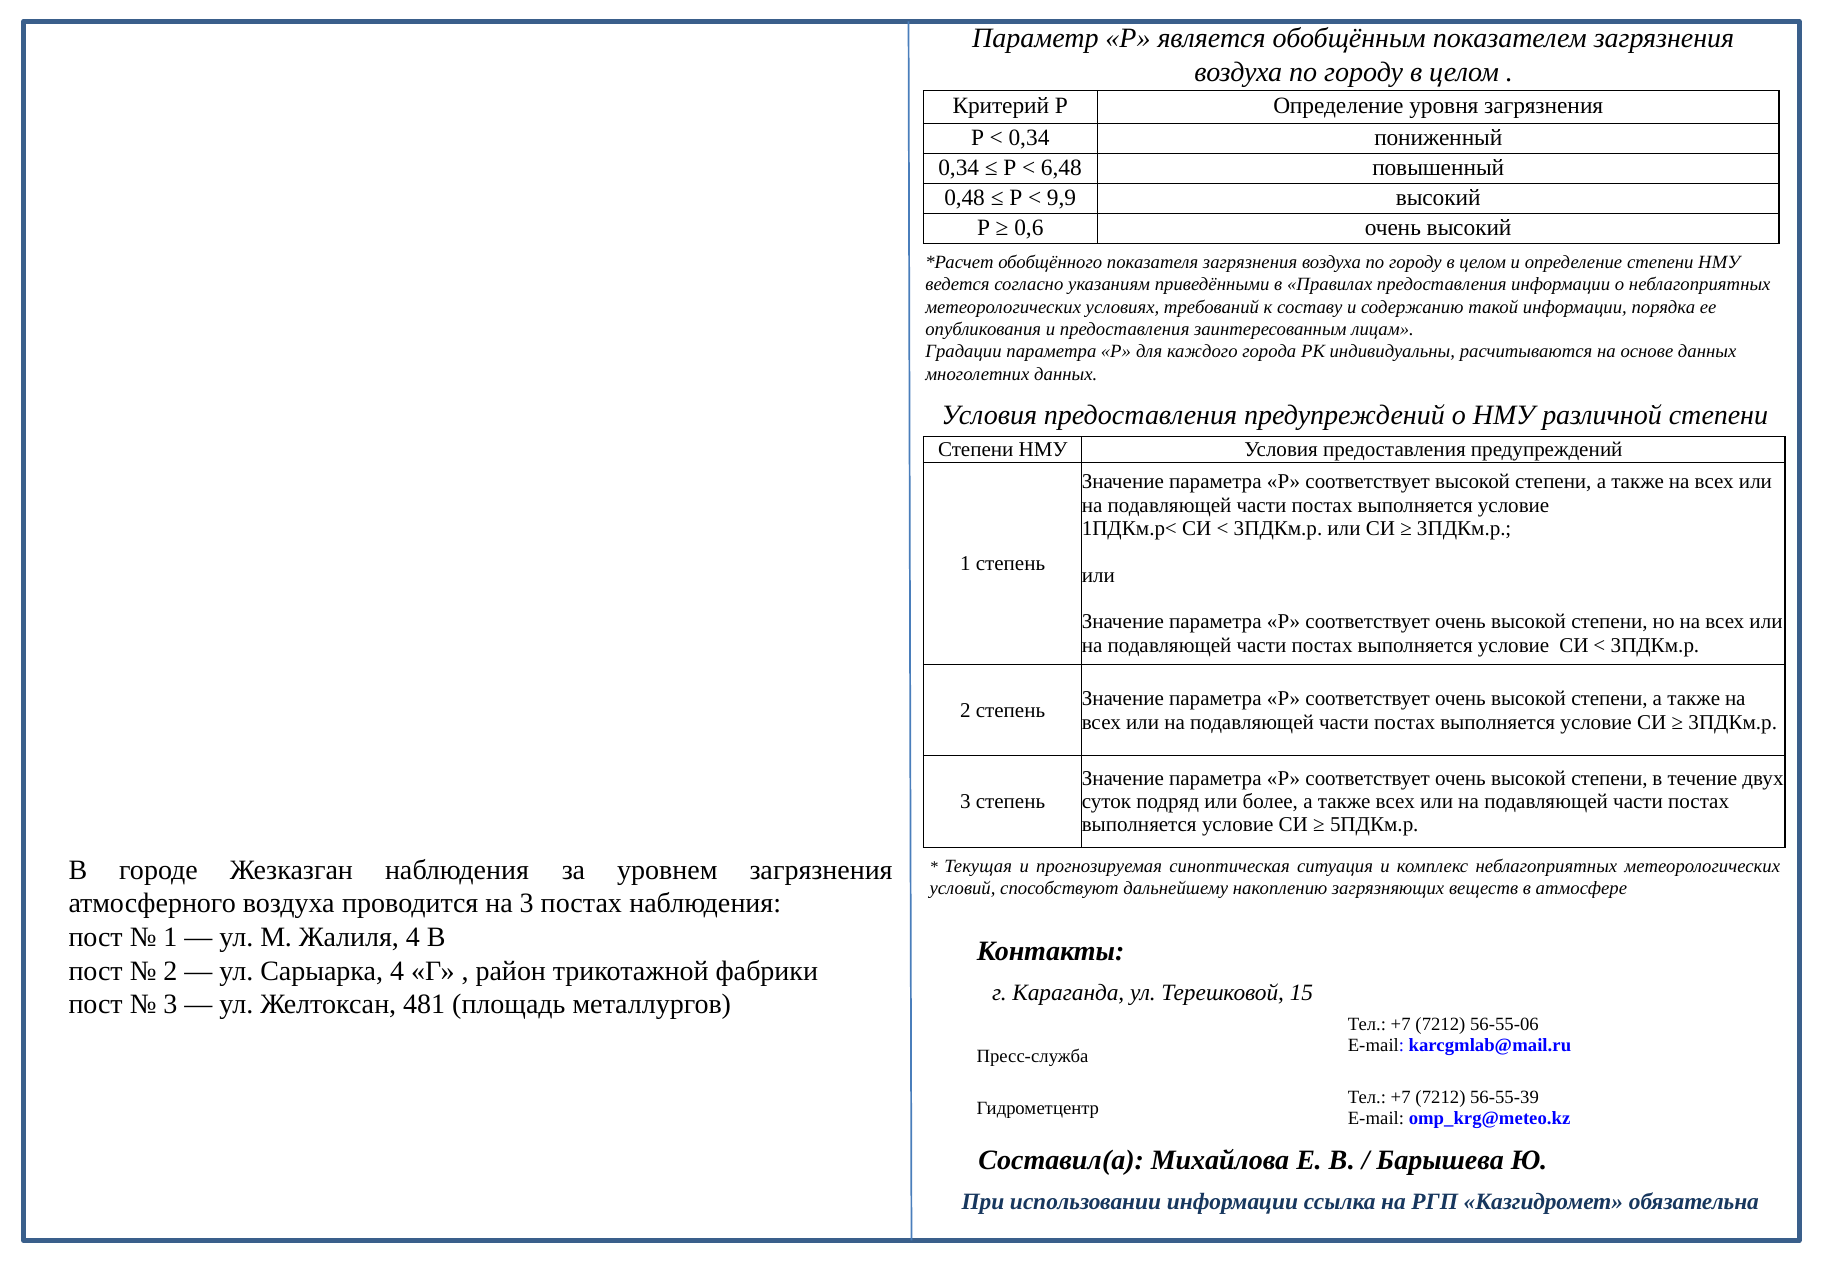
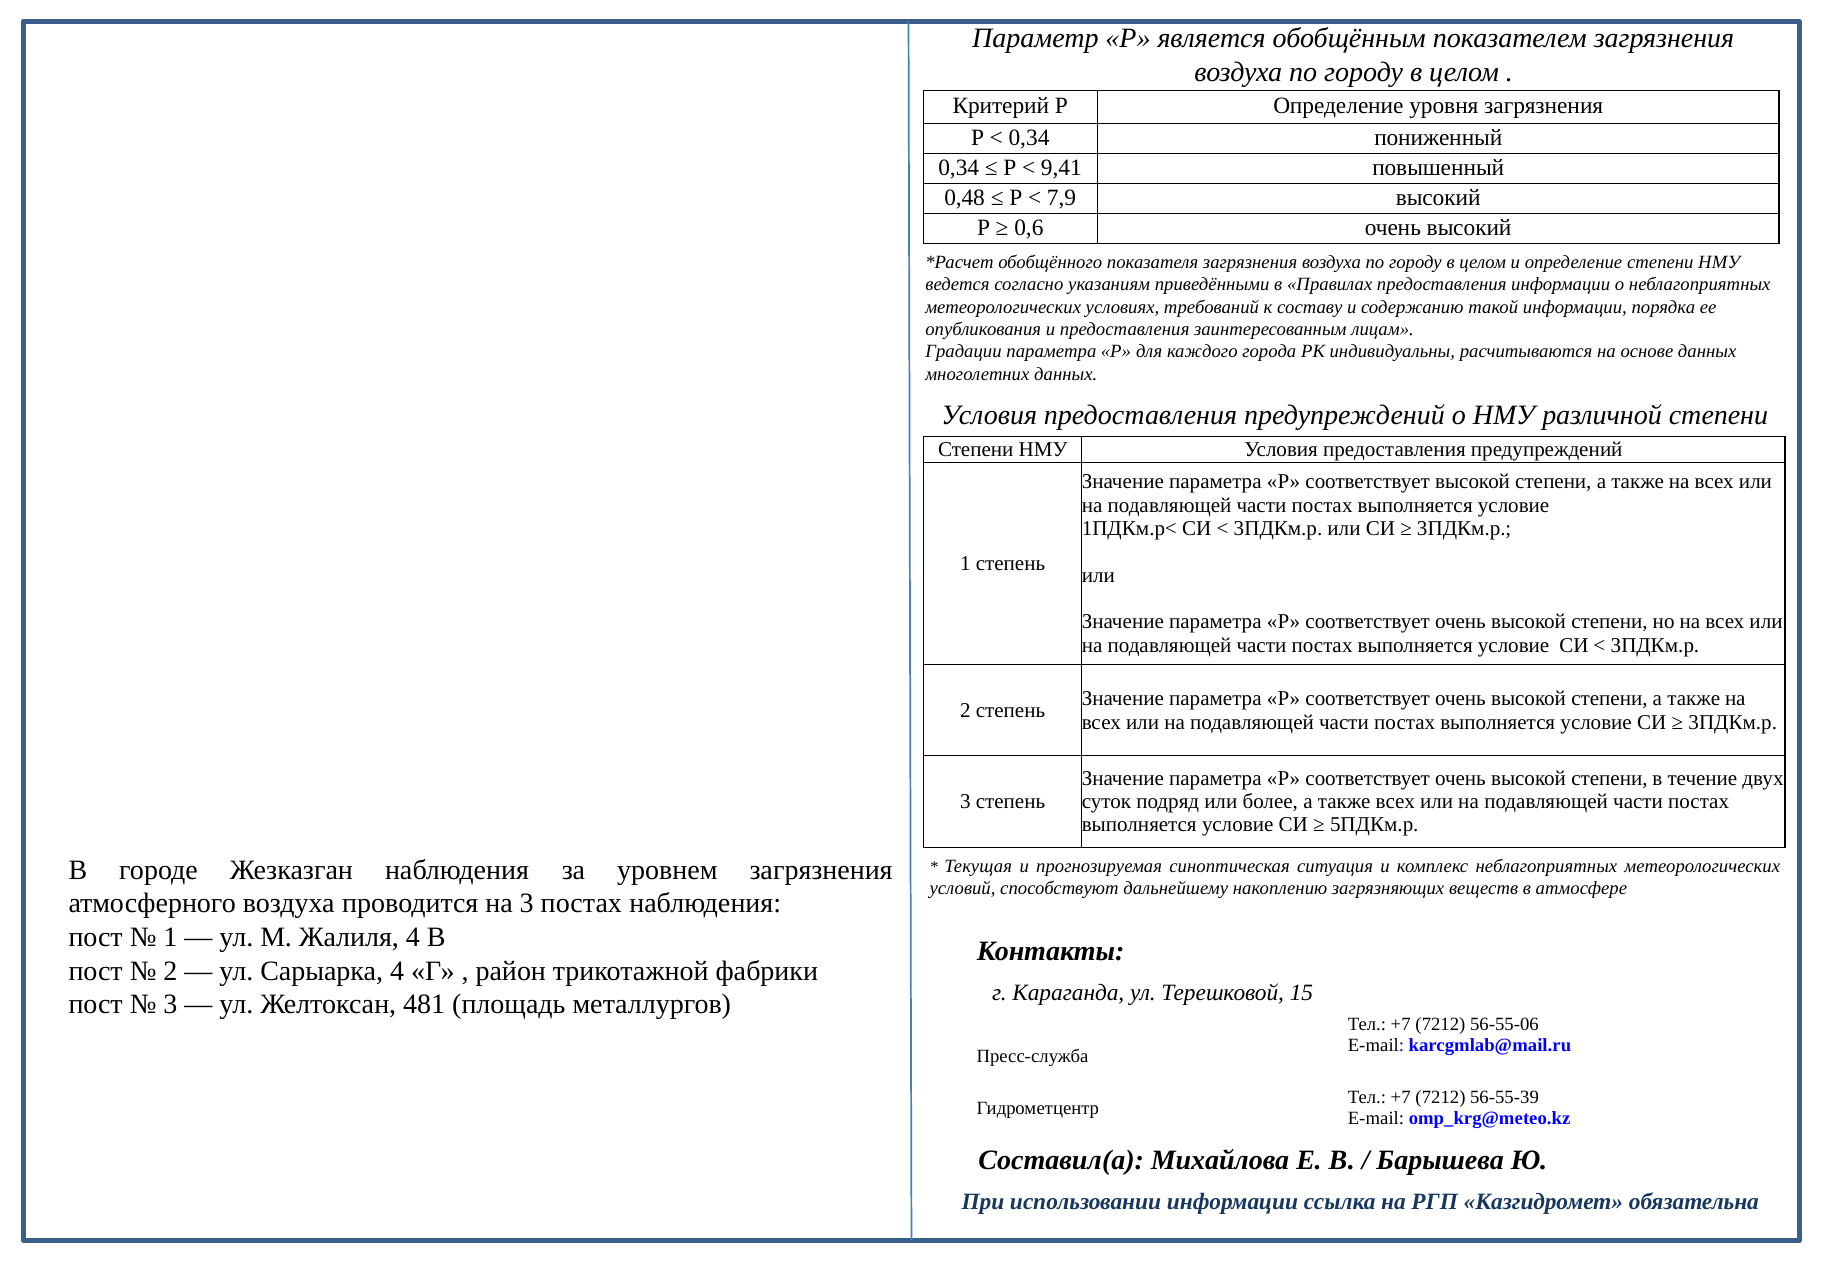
6,48: 6,48 -> 9,41
9,9: 9,9 -> 7,9
